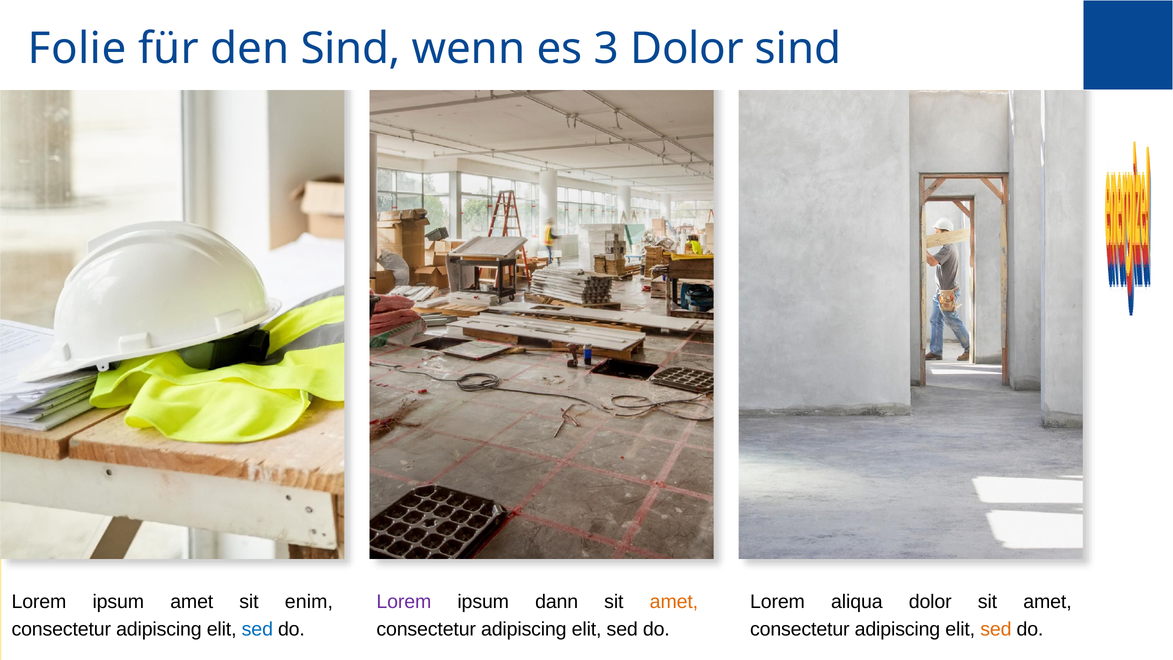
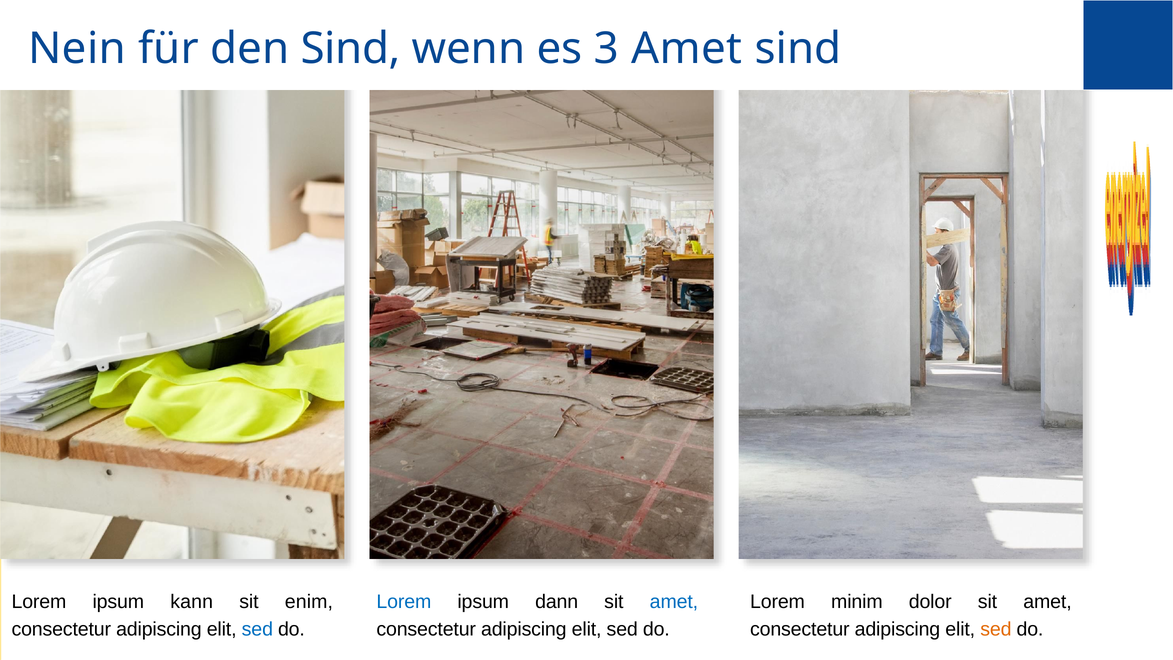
Folie: Folie -> Nein
3 Dolor: Dolor -> Amet
ipsum amet: amet -> kann
Lorem at (404, 602) colour: purple -> blue
amet at (674, 602) colour: orange -> blue
aliqua: aliqua -> minim
